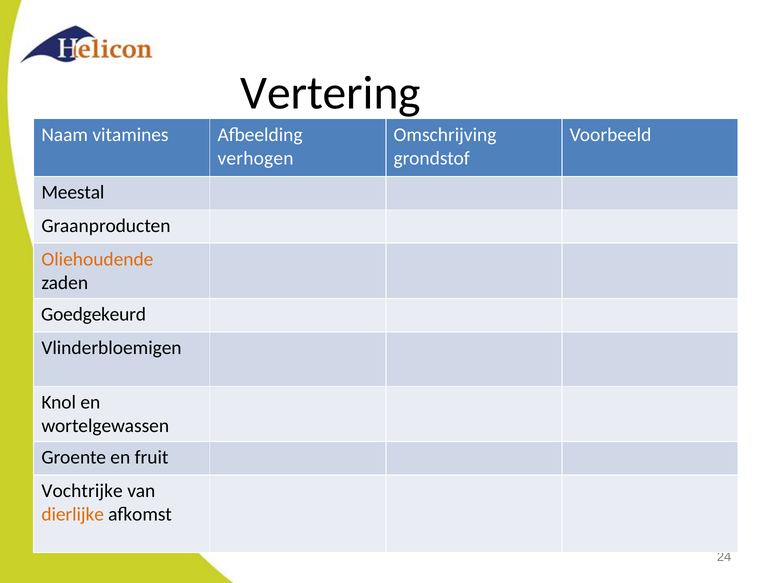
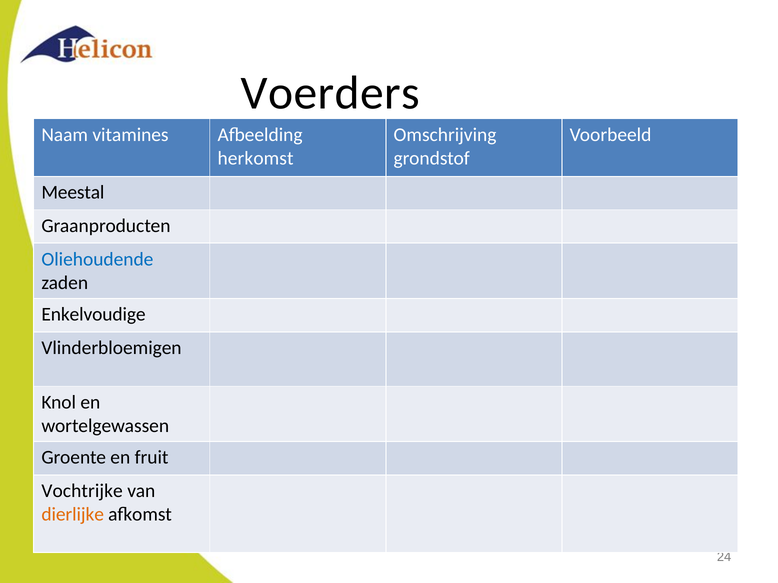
Vertering: Vertering -> Voerders
verhogen: verhogen -> herkomst
Oliehoudende colour: orange -> blue
Goedgekeurd: Goedgekeurd -> Enkelvoudige
